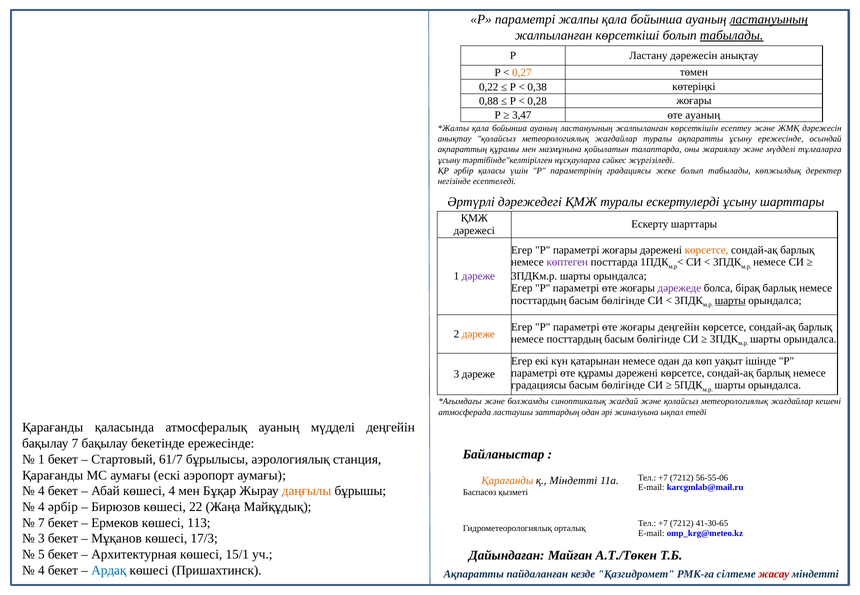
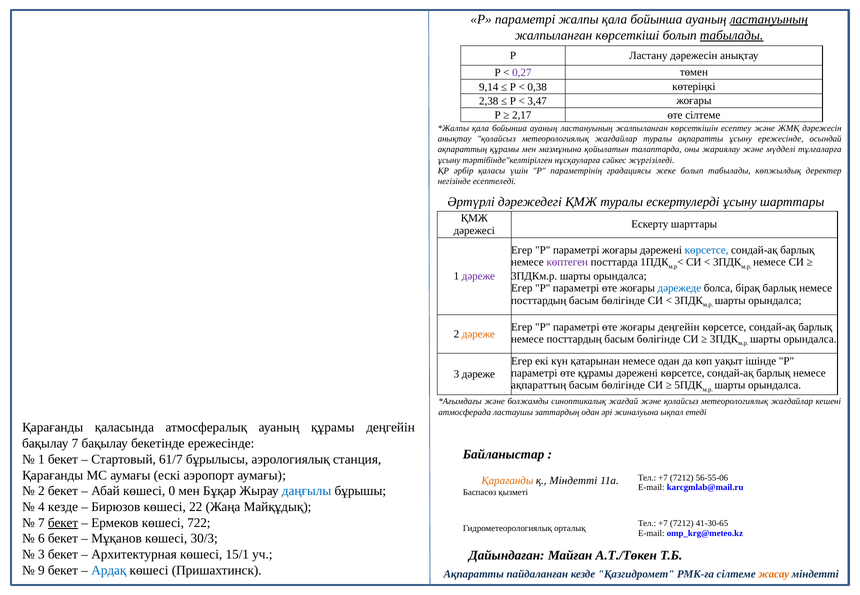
0,27 colour: orange -> purple
0,22: 0,22 -> 9,14
0,88: 0,88 -> 2,38
0,28: 0,28 -> 3,47
3,47: 3,47 -> 2,17
өте ауаның: ауаның -> сілтеме
көрсетсе at (707, 250) colour: orange -> blue
дәрежеде colour: purple -> blue
шарты at (730, 301) underline: present -> none
градациясы at (539, 385): градациясы -> ақпараттың
ауаның мүдделі: мүдделі -> құрамы
4 at (41, 491): 4 -> 2
көшесі 4: 4 -> 0
даңғылы colour: orange -> blue
4 әрбір: әрбір -> кезде
бекет at (63, 523) underline: none -> present
113: 113 -> 722
3 at (41, 539): 3 -> 6
17/3: 17/3 -> 30/3
5 at (41, 555): 5 -> 3
4 at (41, 571): 4 -> 9
жасау colour: red -> orange
